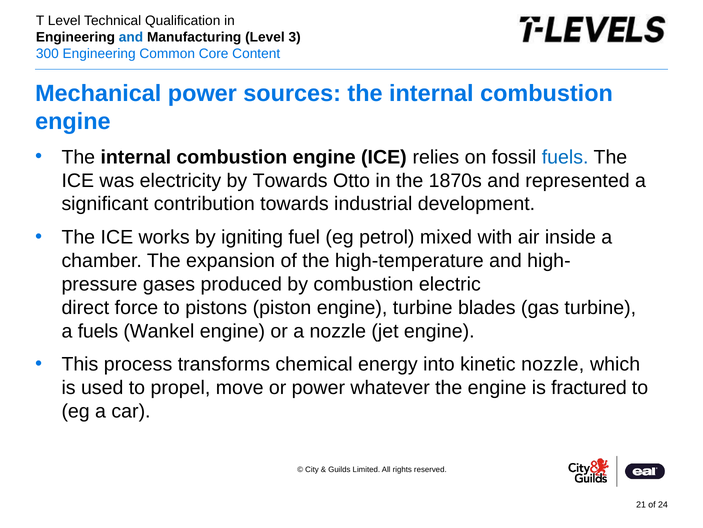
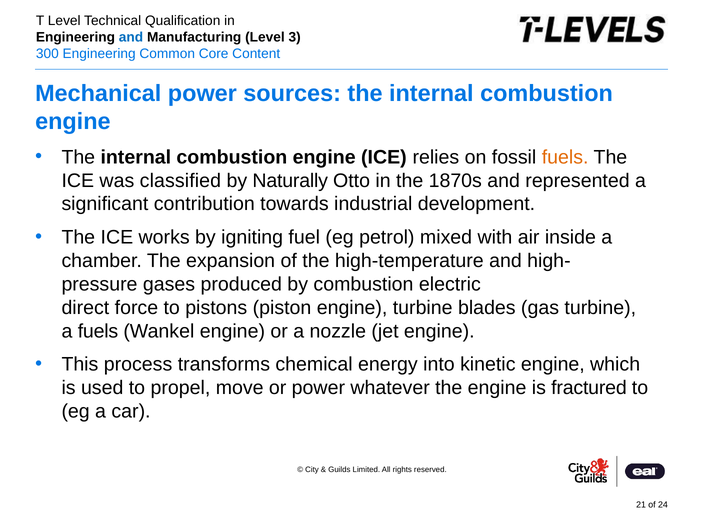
fuels at (565, 157) colour: blue -> orange
electricity: electricity -> classified
by Towards: Towards -> Naturally
kinetic nozzle: nozzle -> engine
